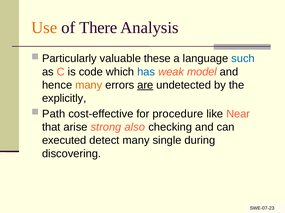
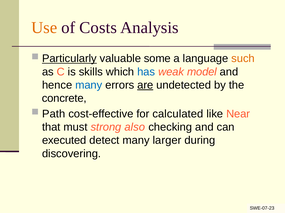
There: There -> Costs
Particularly underline: none -> present
these: these -> some
such colour: blue -> orange
code: code -> skills
many at (89, 85) colour: orange -> blue
explicitly: explicitly -> concrete
procedure: procedure -> calculated
arise: arise -> must
single: single -> larger
